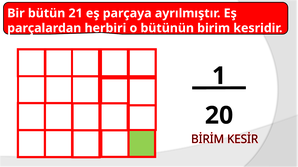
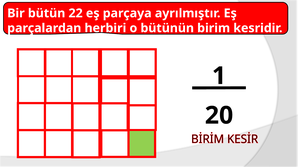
21: 21 -> 22
